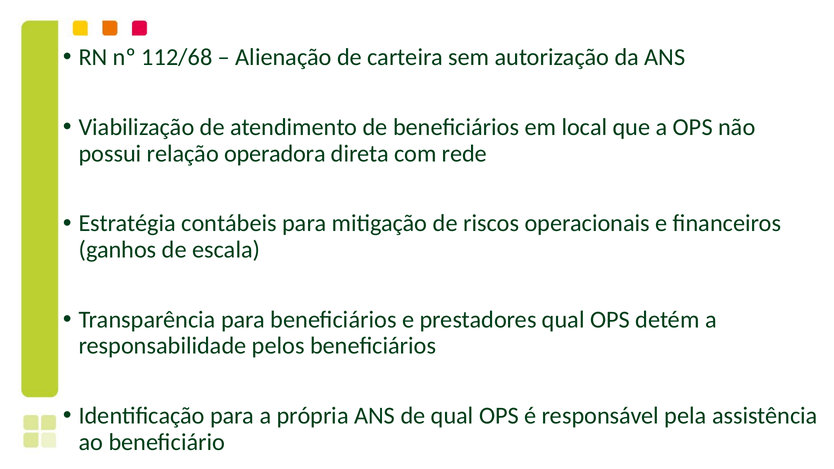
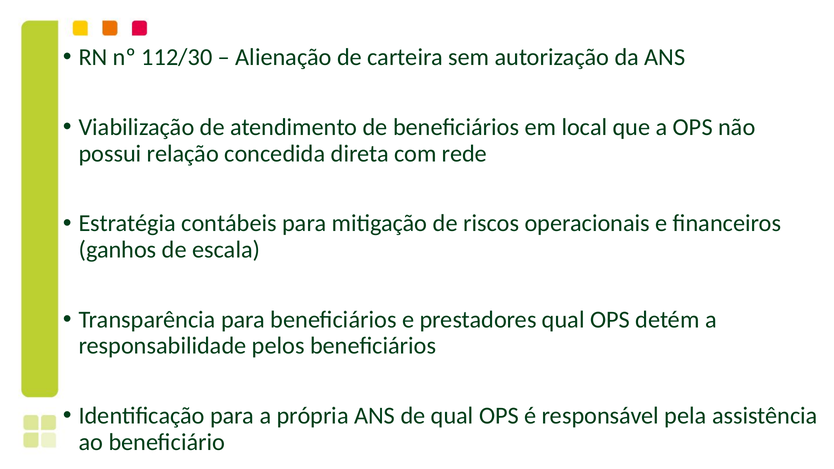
112/68: 112/68 -> 112/30
operadora: operadora -> concedida
